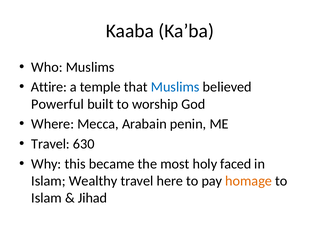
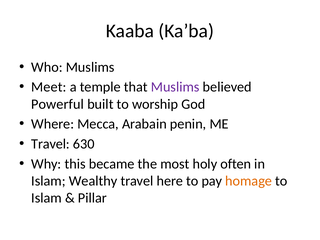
Attire: Attire -> Meet
Muslims at (175, 87) colour: blue -> purple
faced: faced -> often
Jihad: Jihad -> Pillar
